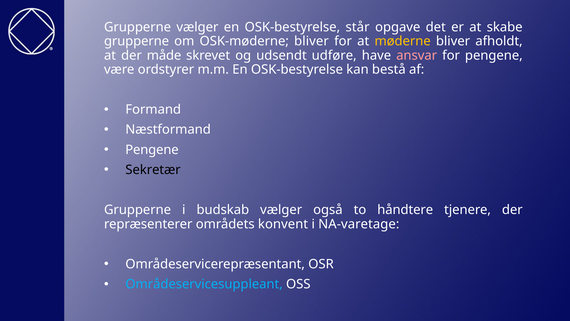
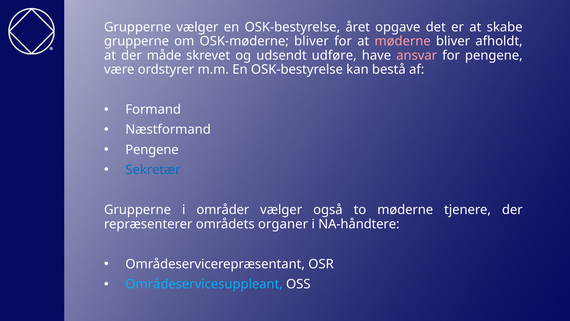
står: står -> året
møderne at (403, 41) colour: yellow -> pink
Sekretær colour: black -> blue
budskab: budskab -> områder
to håndtere: håndtere -> møderne
konvent: konvent -> organer
NA-varetage: NA-varetage -> NA-håndtere
